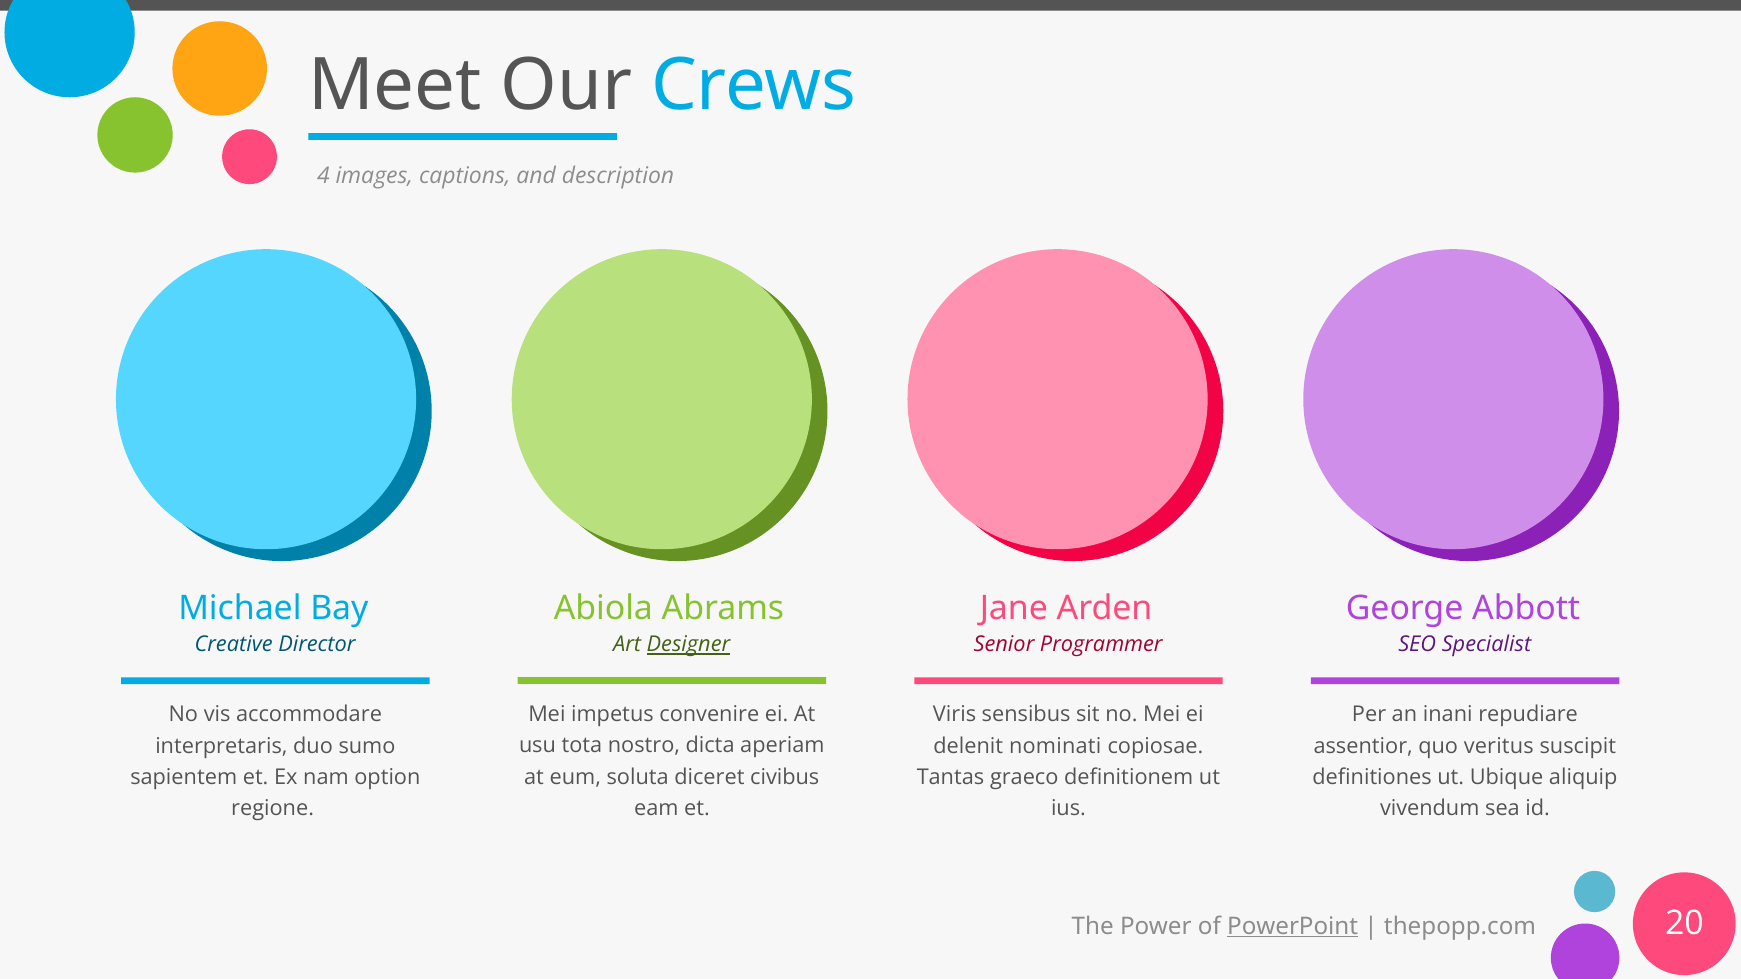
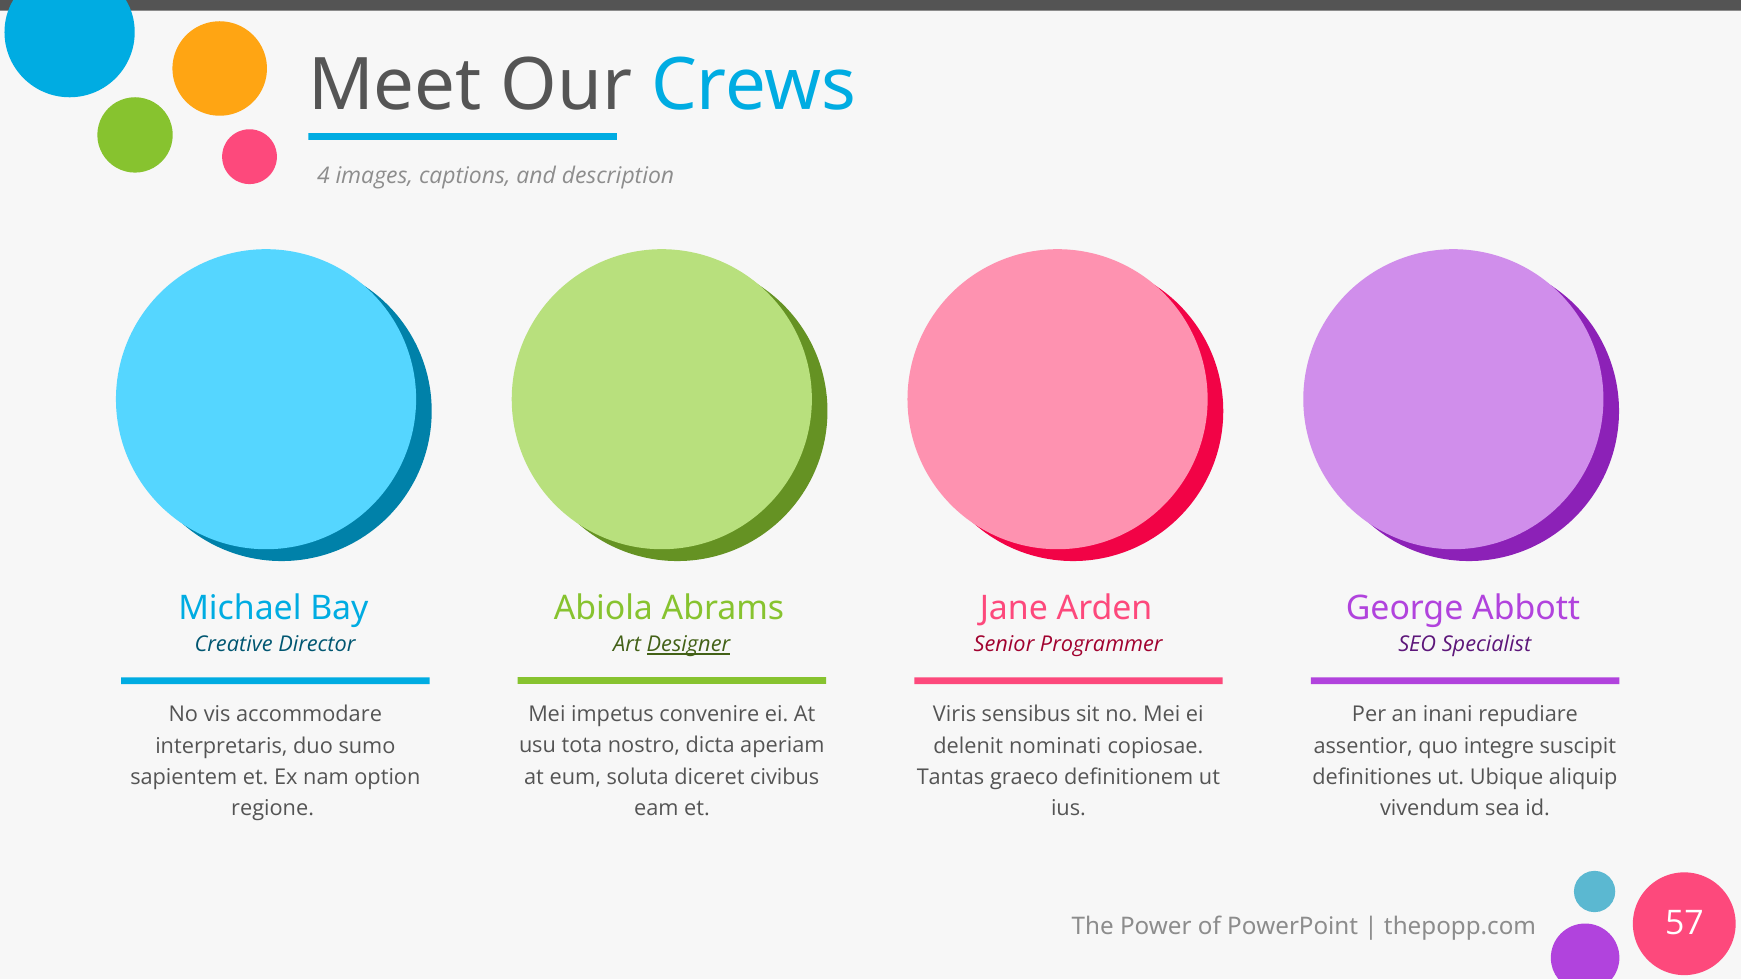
veritus: veritus -> integre
PowerPoint underline: present -> none
20: 20 -> 57
